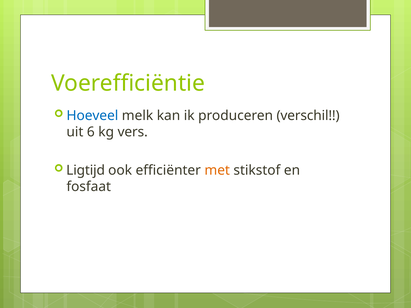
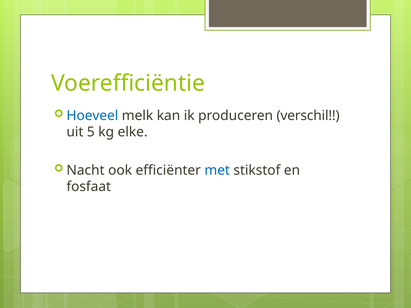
6: 6 -> 5
vers: vers -> elke
Ligtijd: Ligtijd -> Nacht
met colour: orange -> blue
